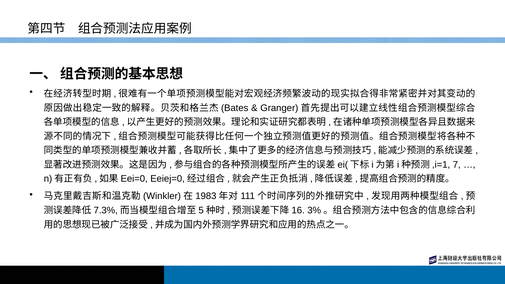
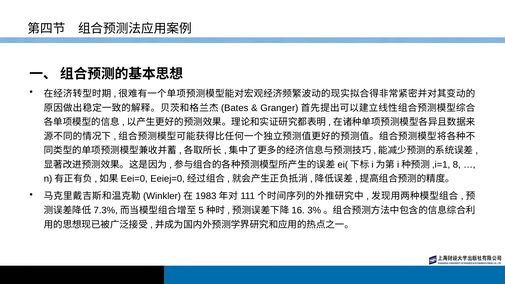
7: 7 -> 8
